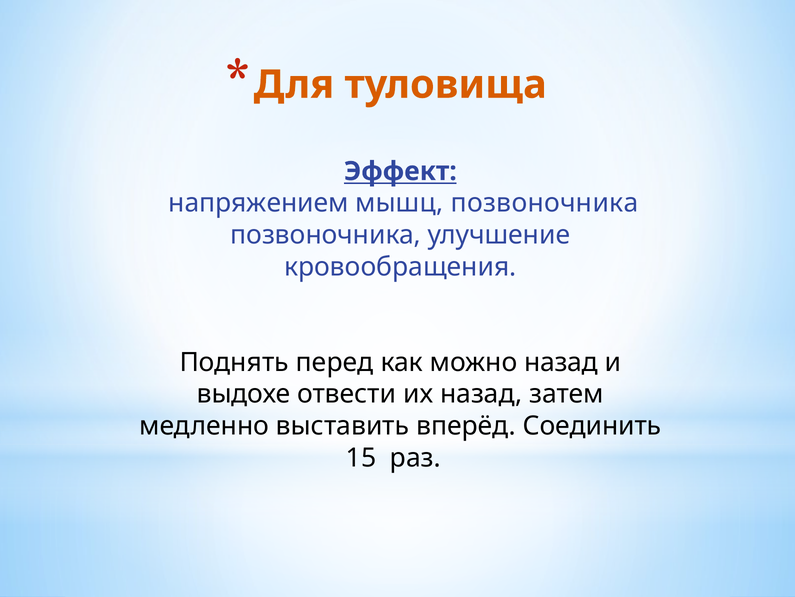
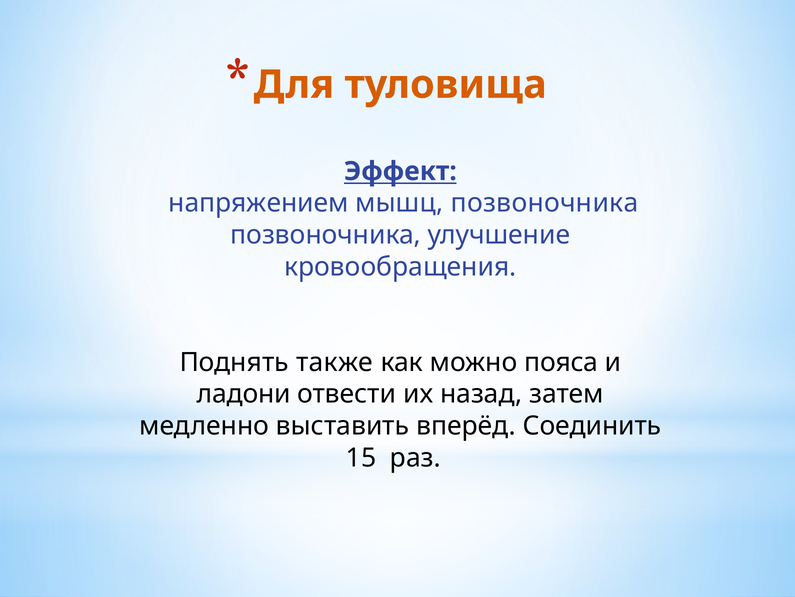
перед: перед -> также
можно назад: назад -> пояса
выдохе: выдохе -> ладони
